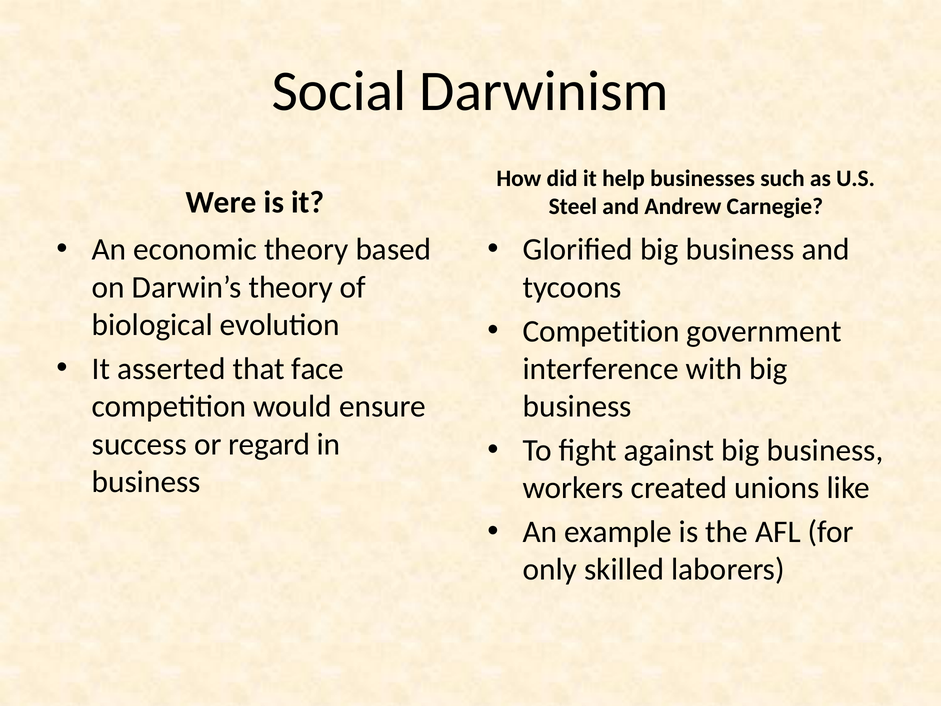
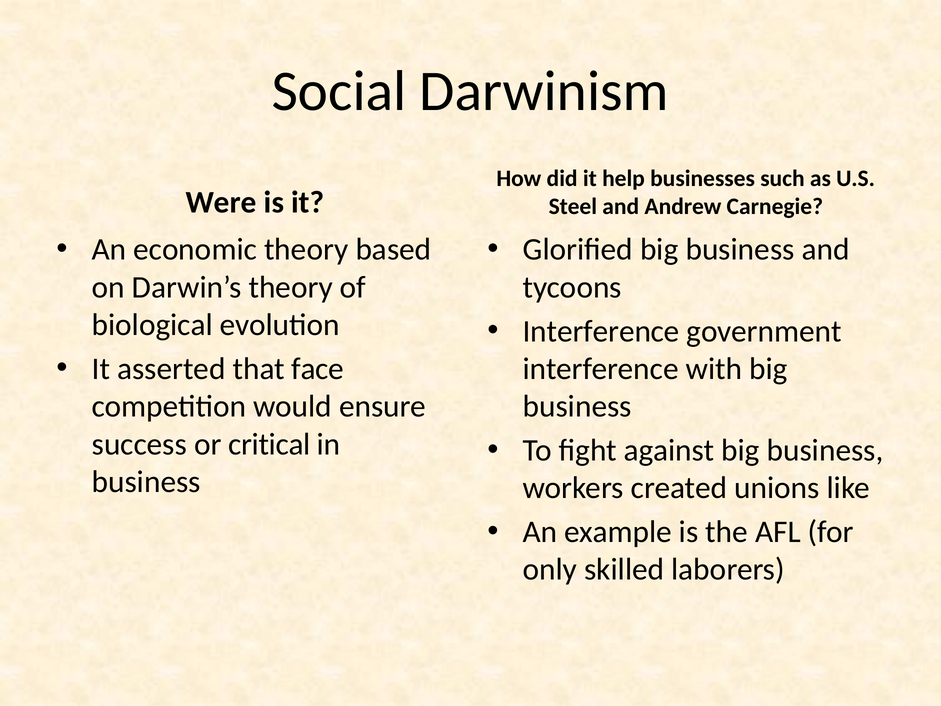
Competition at (601, 331): Competition -> Interference
regard: regard -> critical
